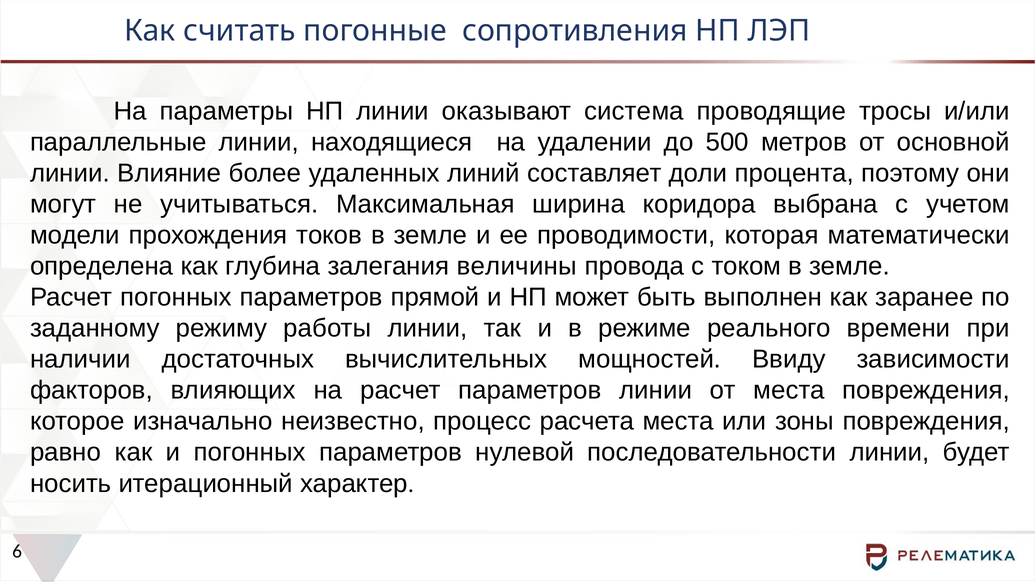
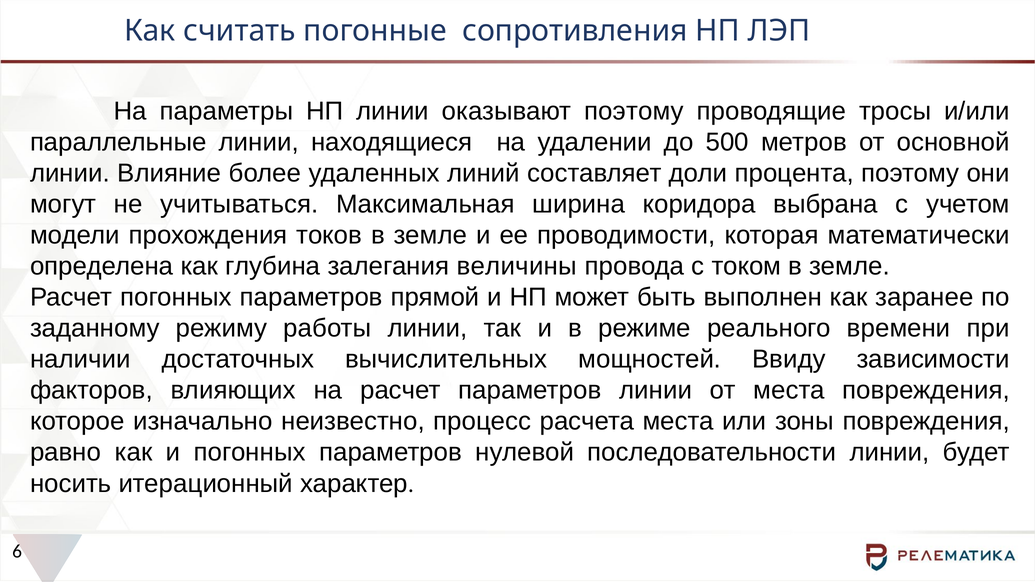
оказывают система: система -> поэтому
